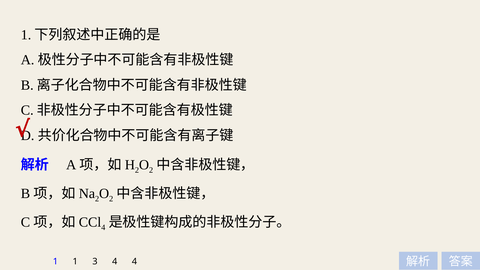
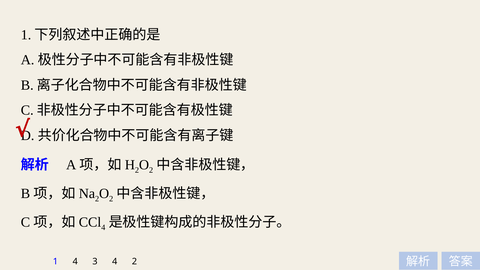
1 1: 1 -> 4
4 4: 4 -> 2
